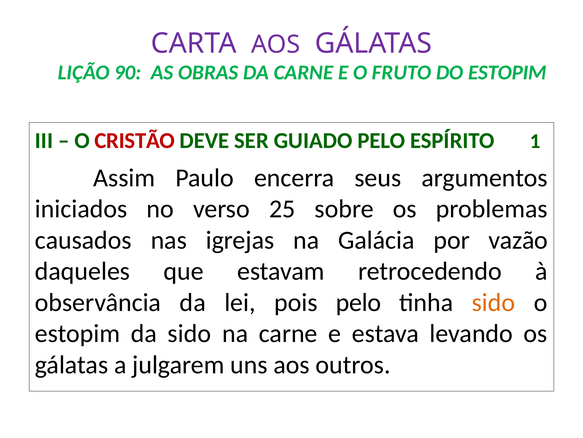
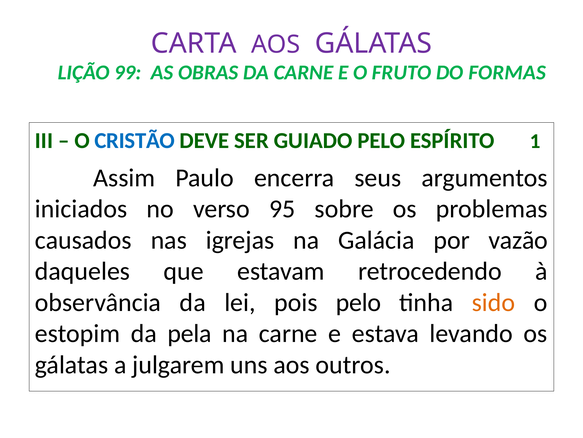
90: 90 -> 99
DO ESTOPIM: ESTOPIM -> FORMAS
CRISTÃO colour: red -> blue
25: 25 -> 95
da sido: sido -> pela
